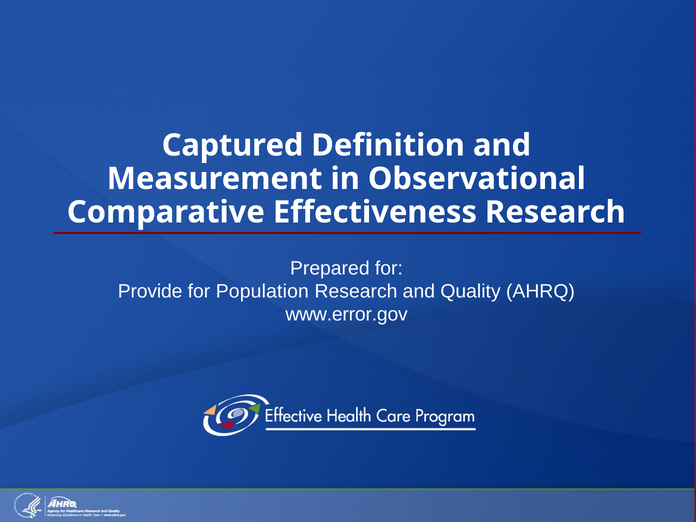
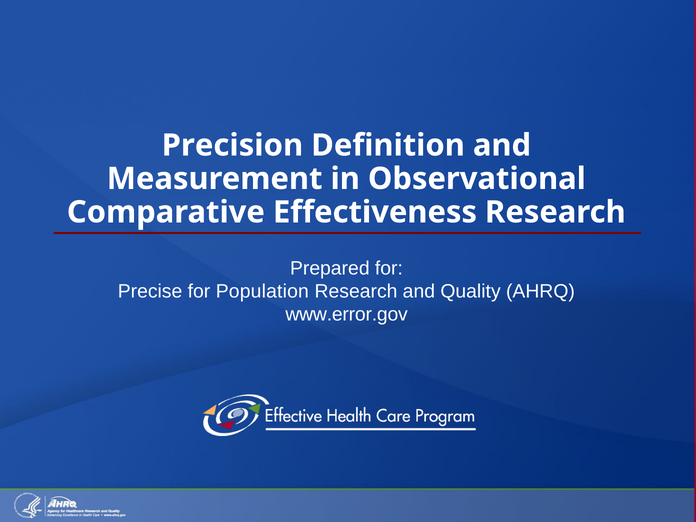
Captured: Captured -> Precision
Provide: Provide -> Precise
